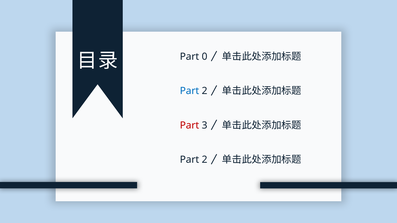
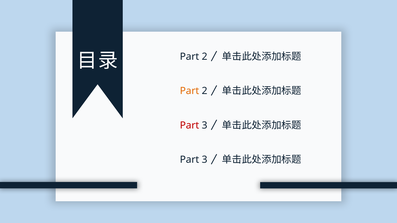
0 at (205, 57): 0 -> 2
Part at (189, 91) colour: blue -> orange
2 at (205, 160): 2 -> 3
